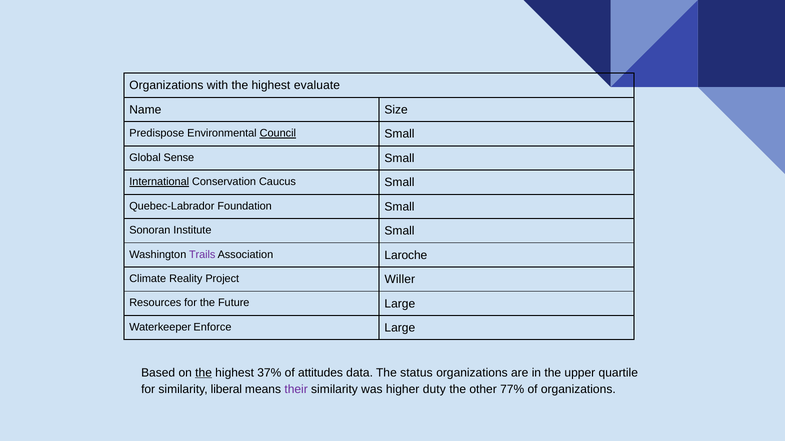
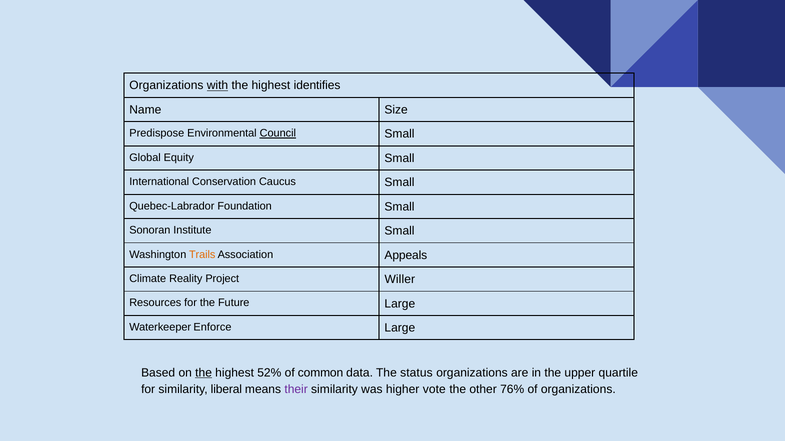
with underline: none -> present
evaluate: evaluate -> identifies
Sense: Sense -> Equity
International underline: present -> none
Trails colour: purple -> orange
Laroche: Laroche -> Appeals
37%: 37% -> 52%
attitudes: attitudes -> common
duty: duty -> vote
77%: 77% -> 76%
